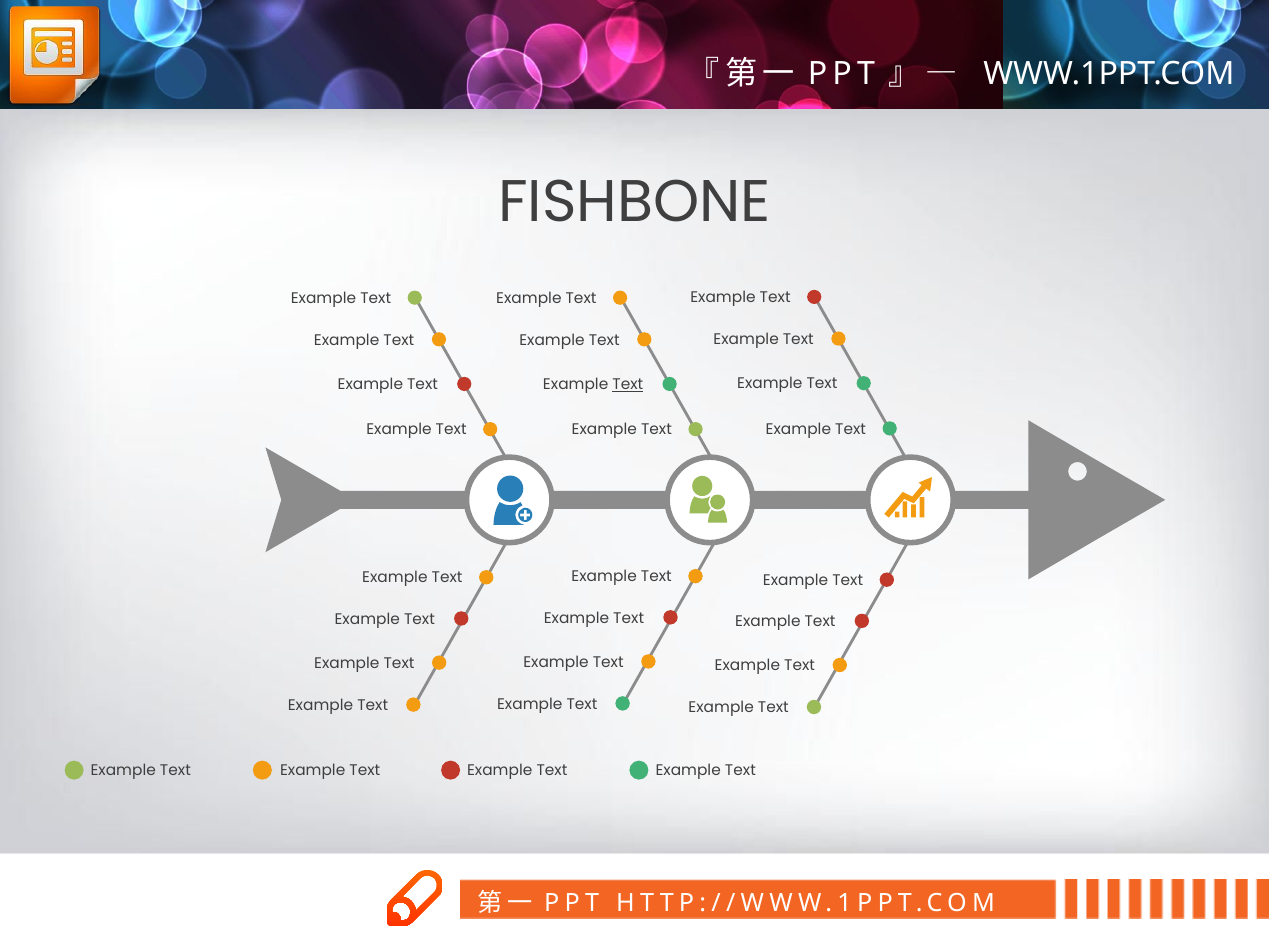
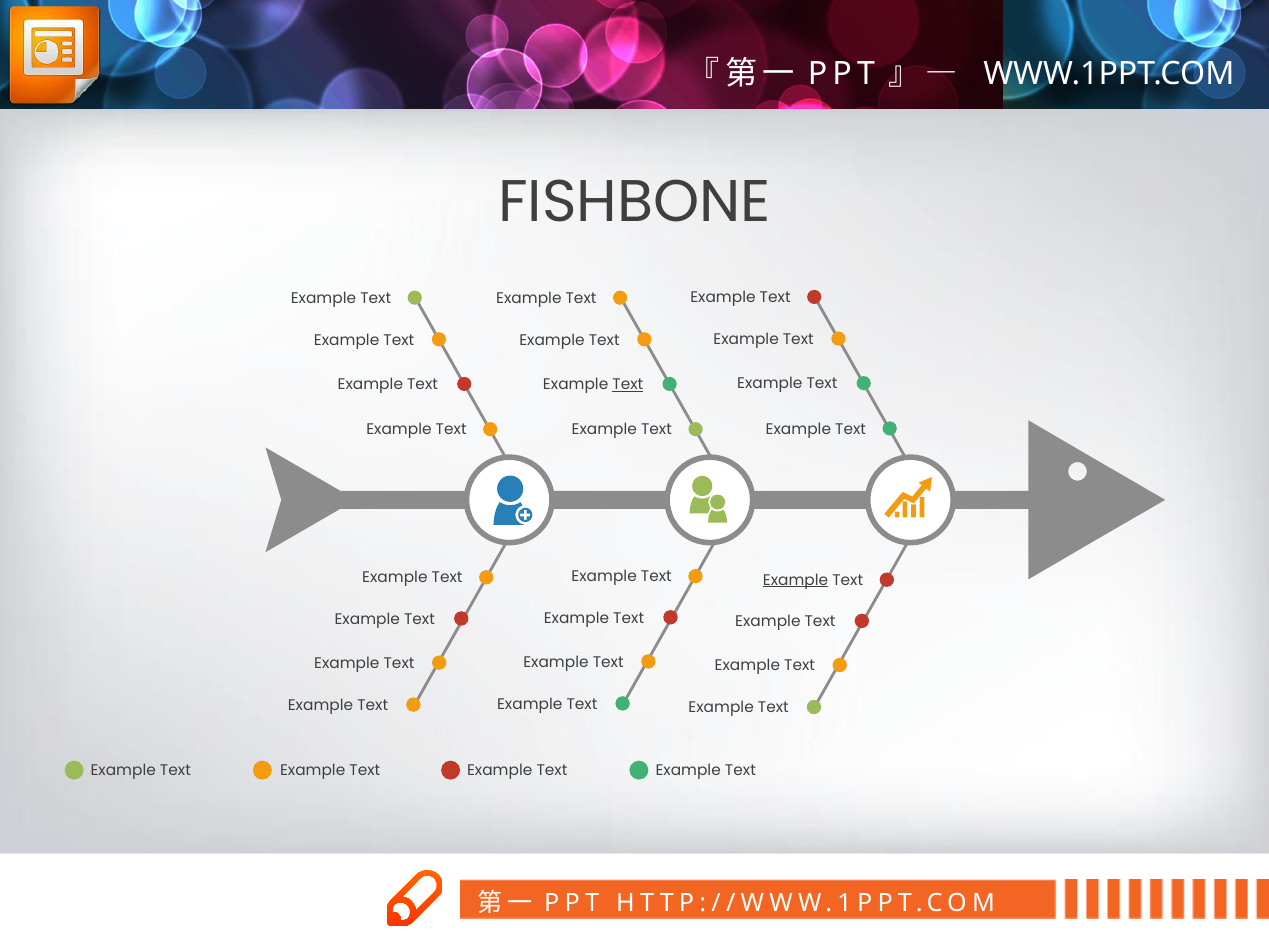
Example at (796, 581) underline: none -> present
